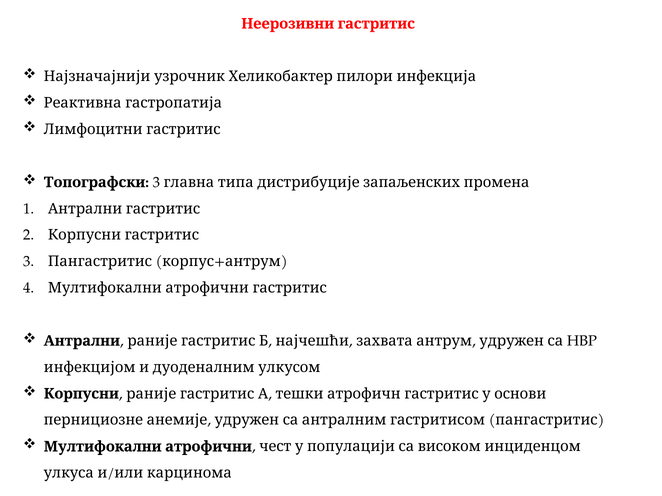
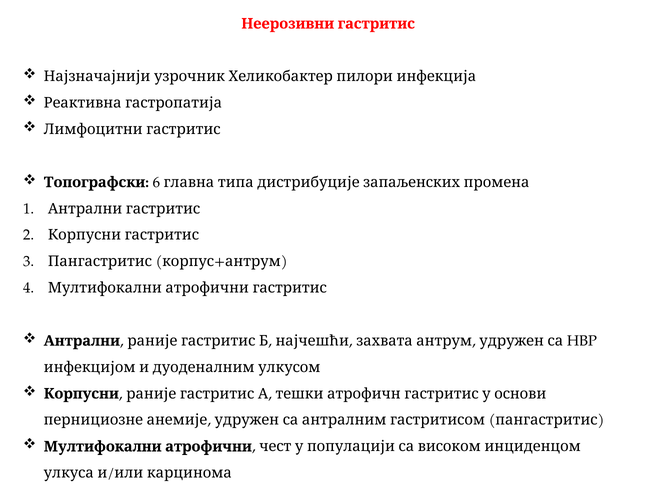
Топографски 3: 3 -> 6
